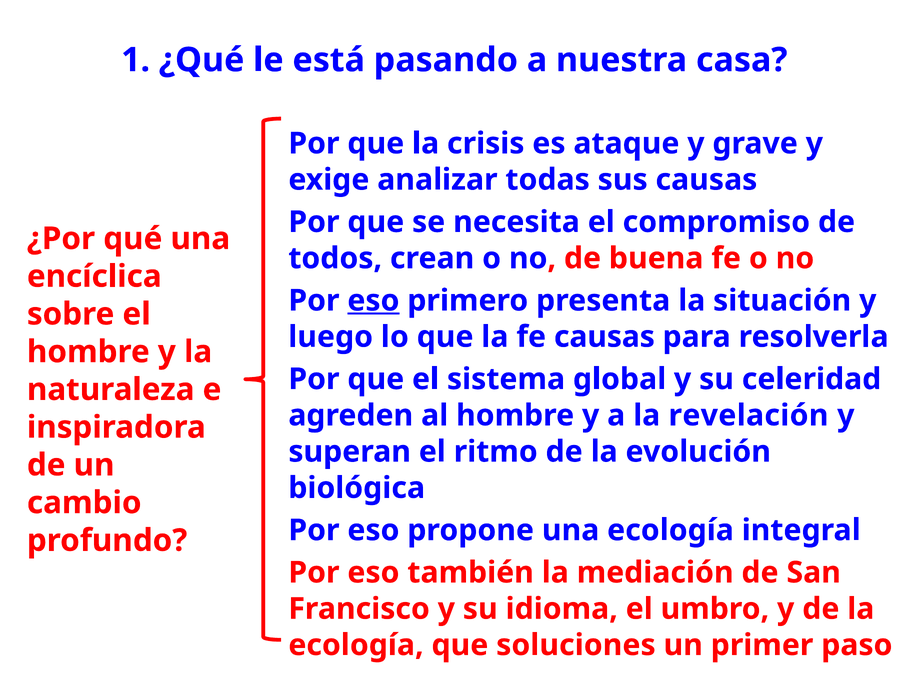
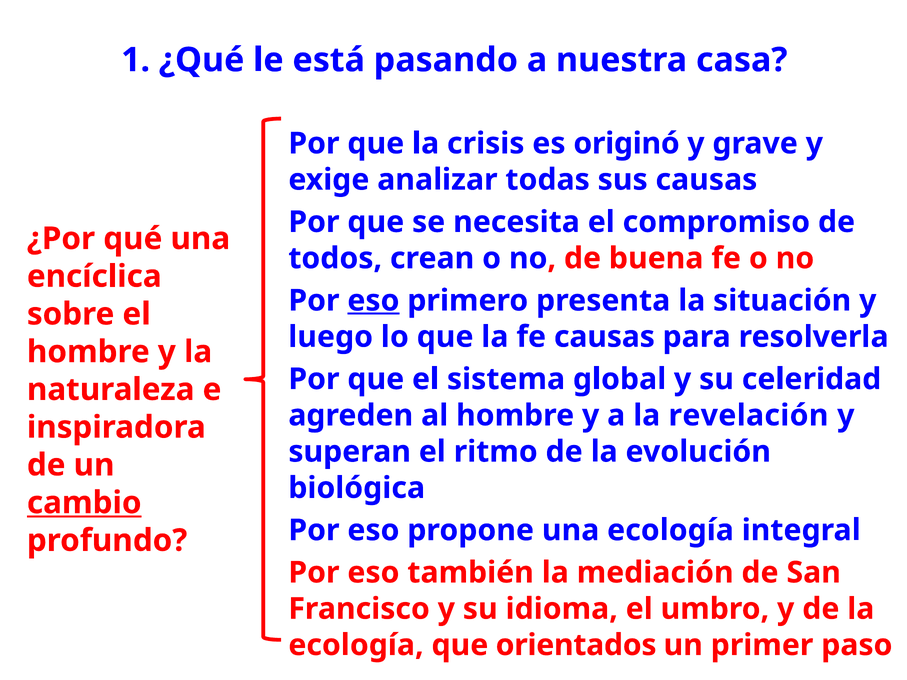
ataque: ataque -> originó
cambio underline: none -> present
soluciones: soluciones -> orientados
